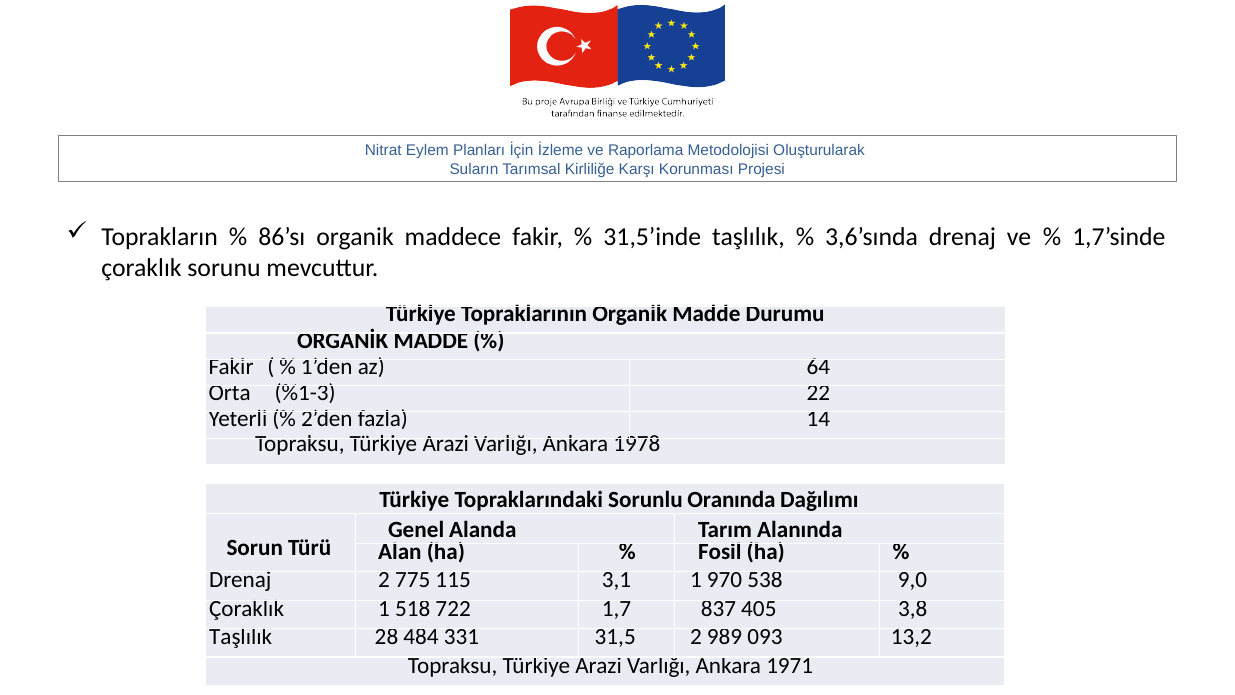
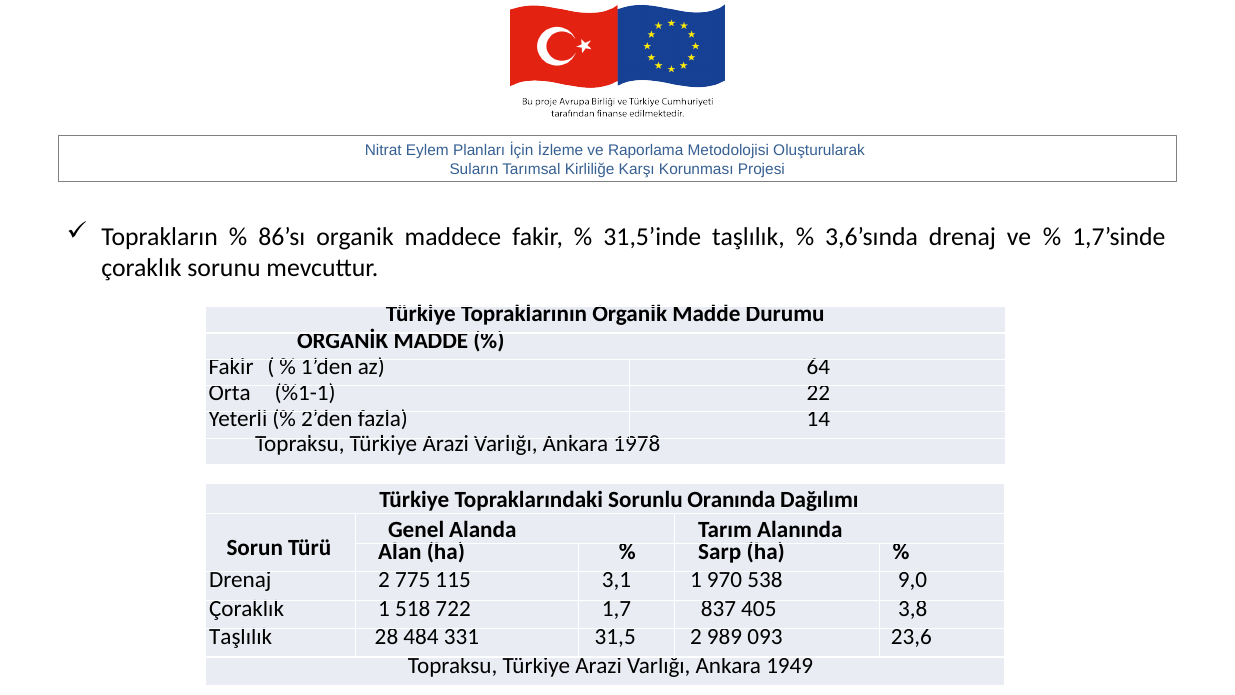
%1-3: %1-3 -> %1-1
Fosil: Fosil -> Sarp
13,2: 13,2 -> 23,6
1971: 1971 -> 1949
